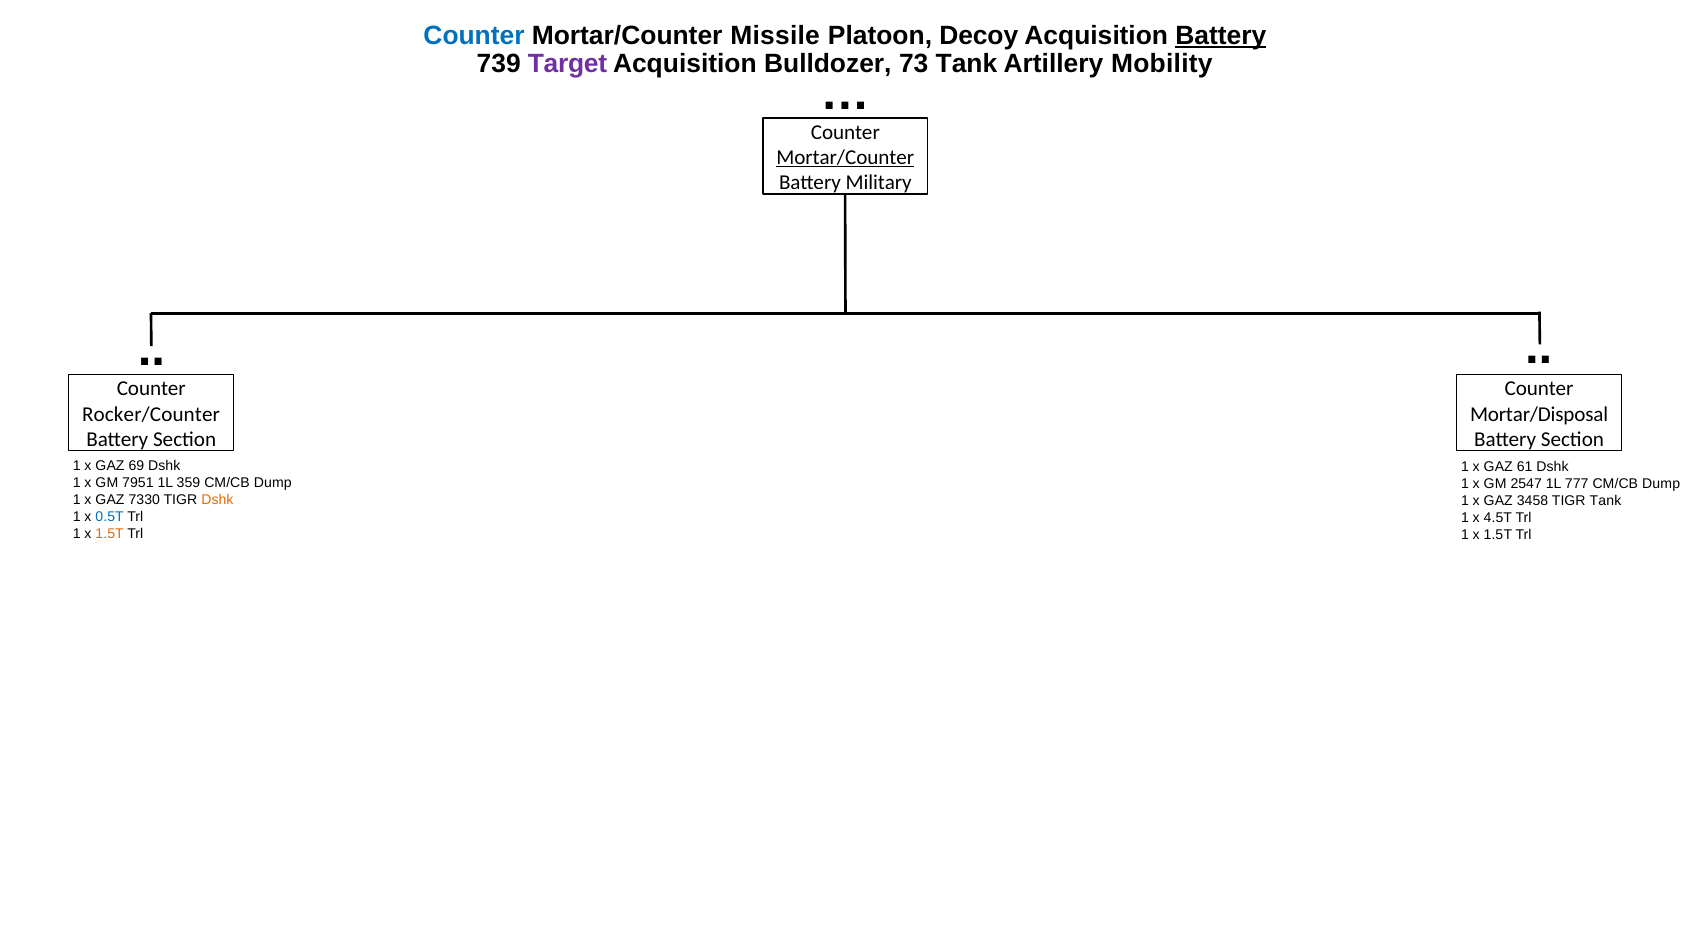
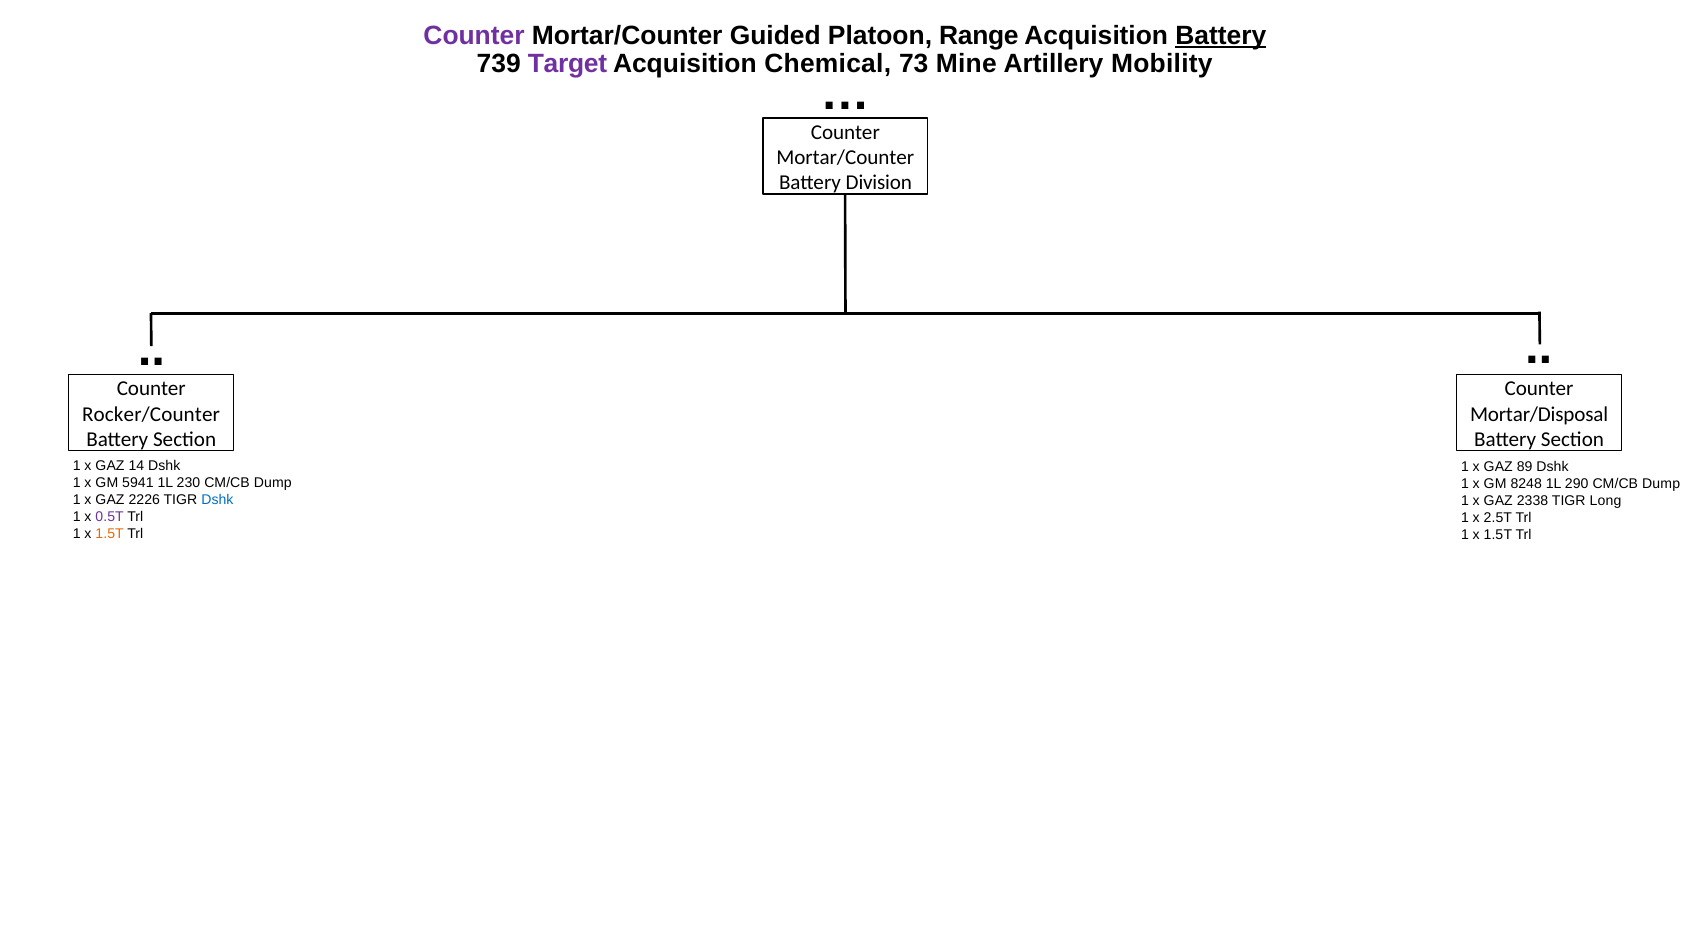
Counter at (474, 35) colour: blue -> purple
Missile: Missile -> Guided
Decoy: Decoy -> Range
Bulldozer: Bulldozer -> Chemical
73 Tank: Tank -> Mine
Mortar/Counter at (845, 158) underline: present -> none
Military: Military -> Division
69: 69 -> 14
61: 61 -> 89
7951: 7951 -> 5941
359: 359 -> 230
2547: 2547 -> 8248
777: 777 -> 290
7330: 7330 -> 2226
Dshk at (217, 500) colour: orange -> blue
3458: 3458 -> 2338
TIGR Tank: Tank -> Long
0.5T colour: blue -> purple
4.5T: 4.5T -> 2.5T
